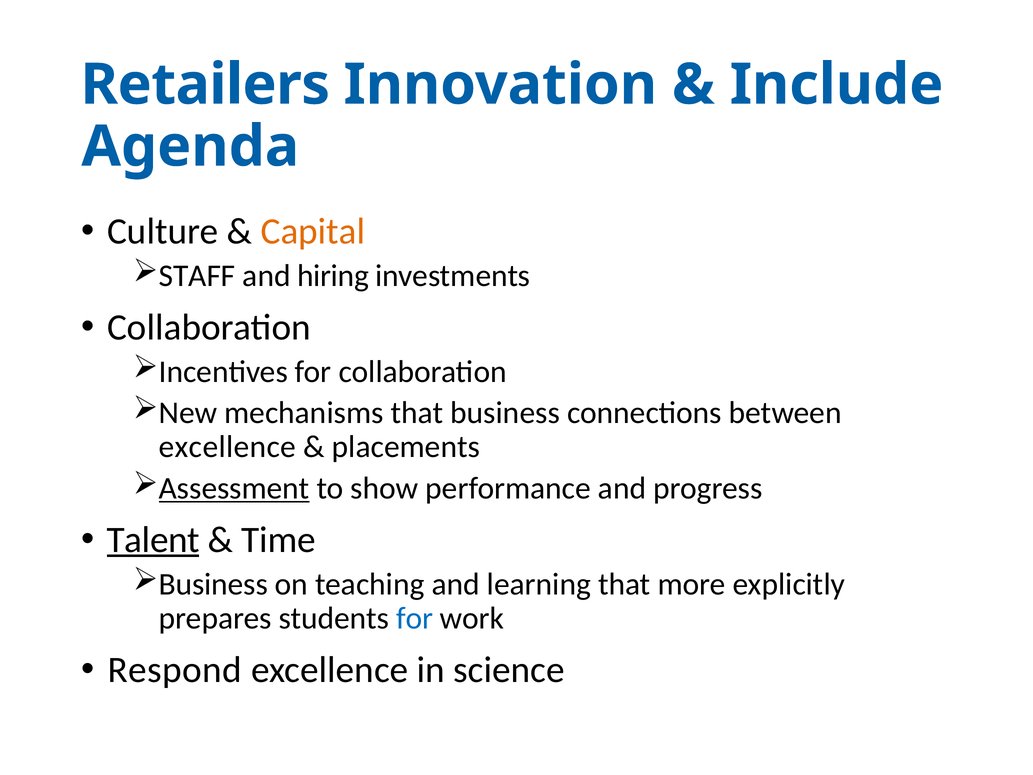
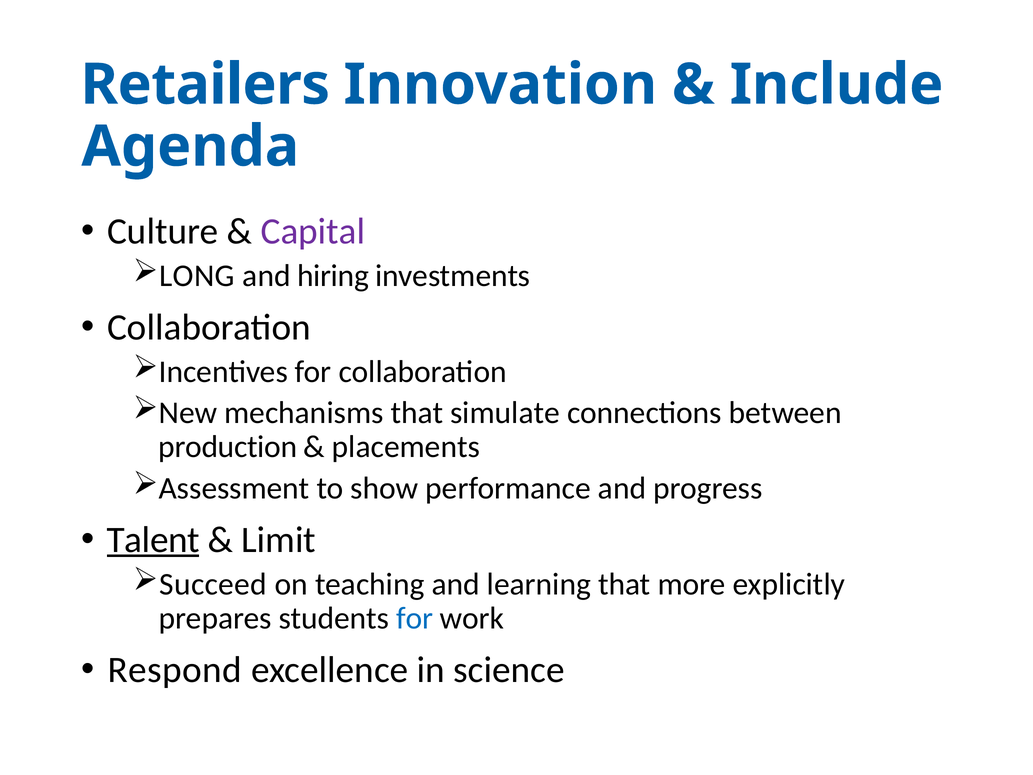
Capital colour: orange -> purple
STAFF: STAFF -> LONG
that business: business -> simulate
excellence at (227, 447): excellence -> production
Assessment underline: present -> none
Time: Time -> Limit
Business at (213, 584): Business -> Succeed
